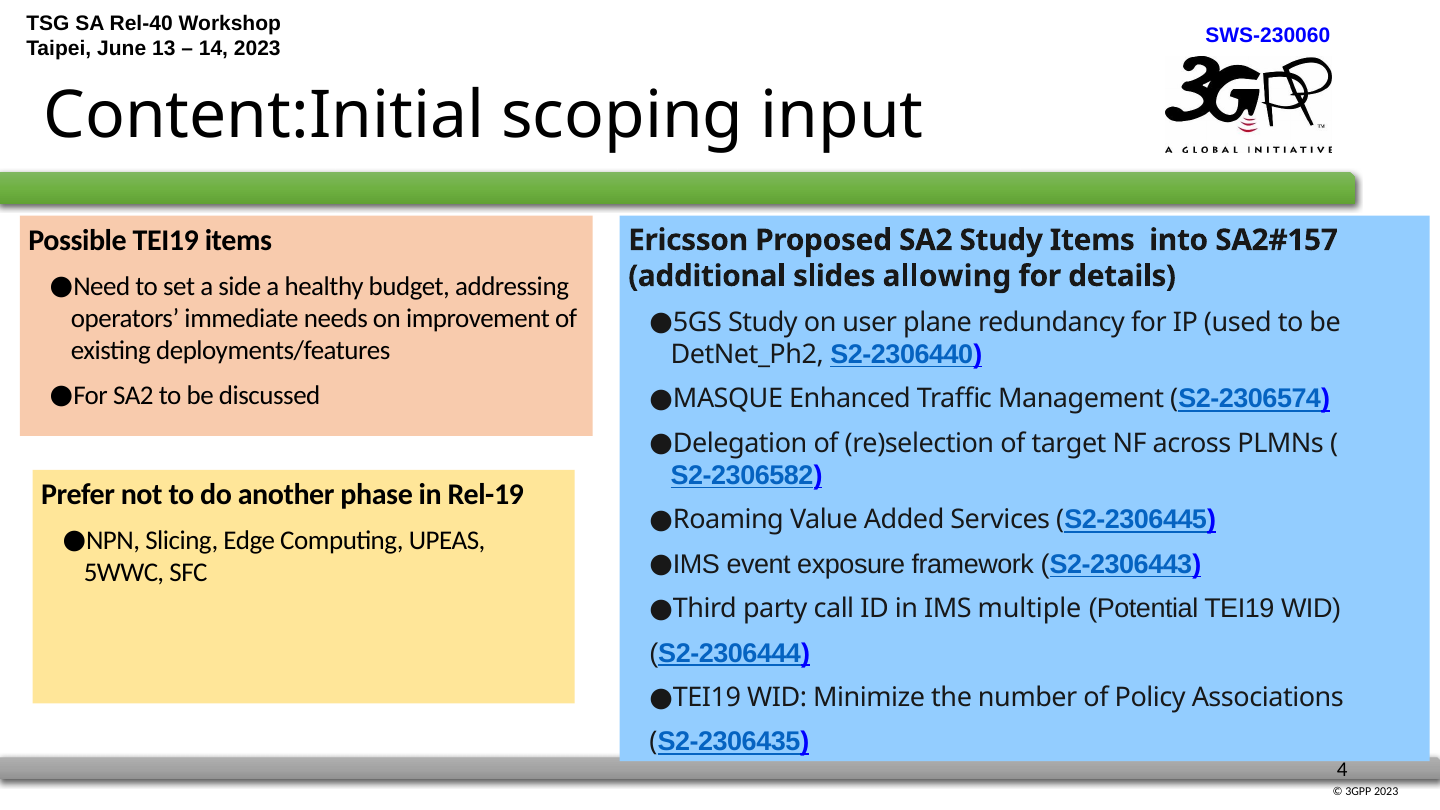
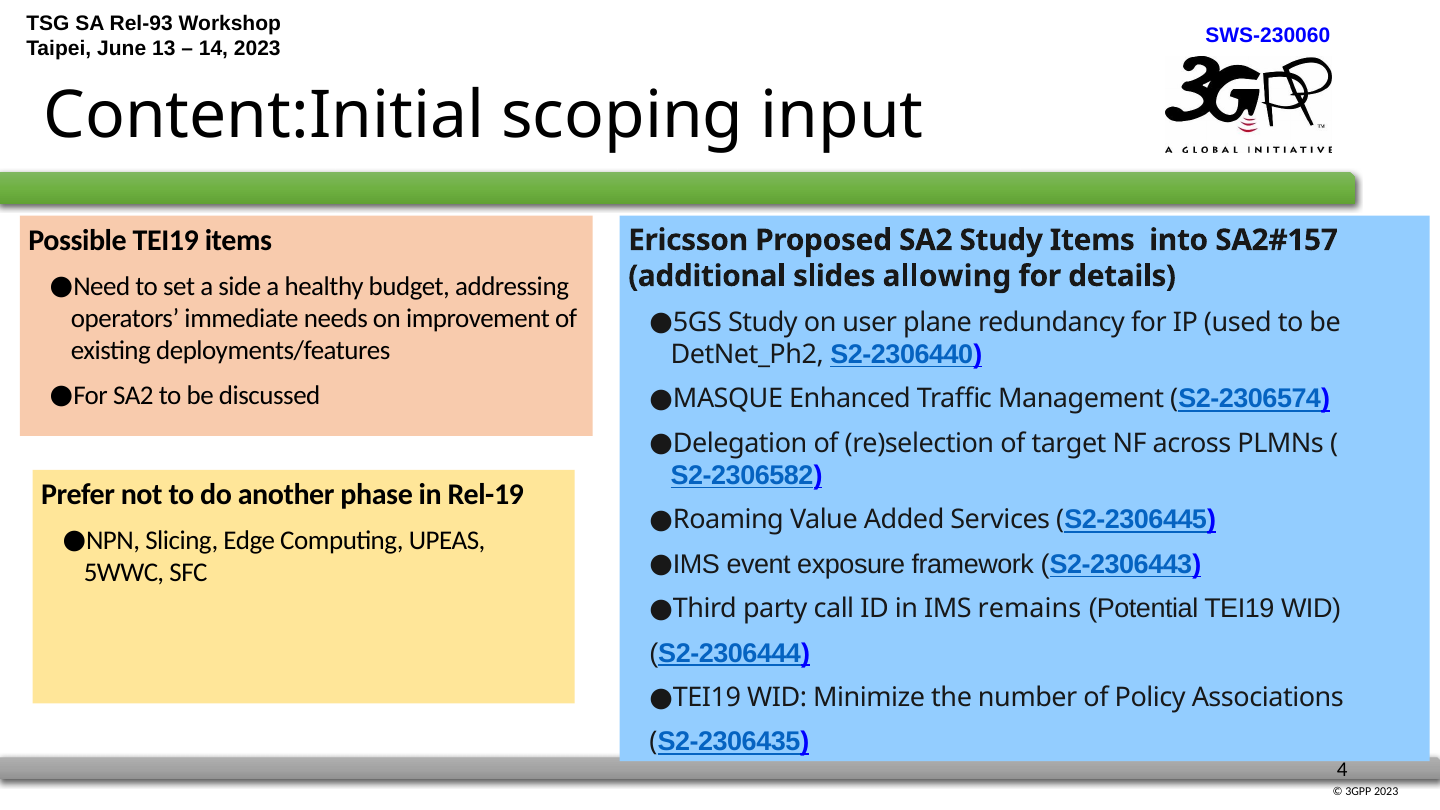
Rel-40: Rel-40 -> Rel-93
multiple: multiple -> remains
